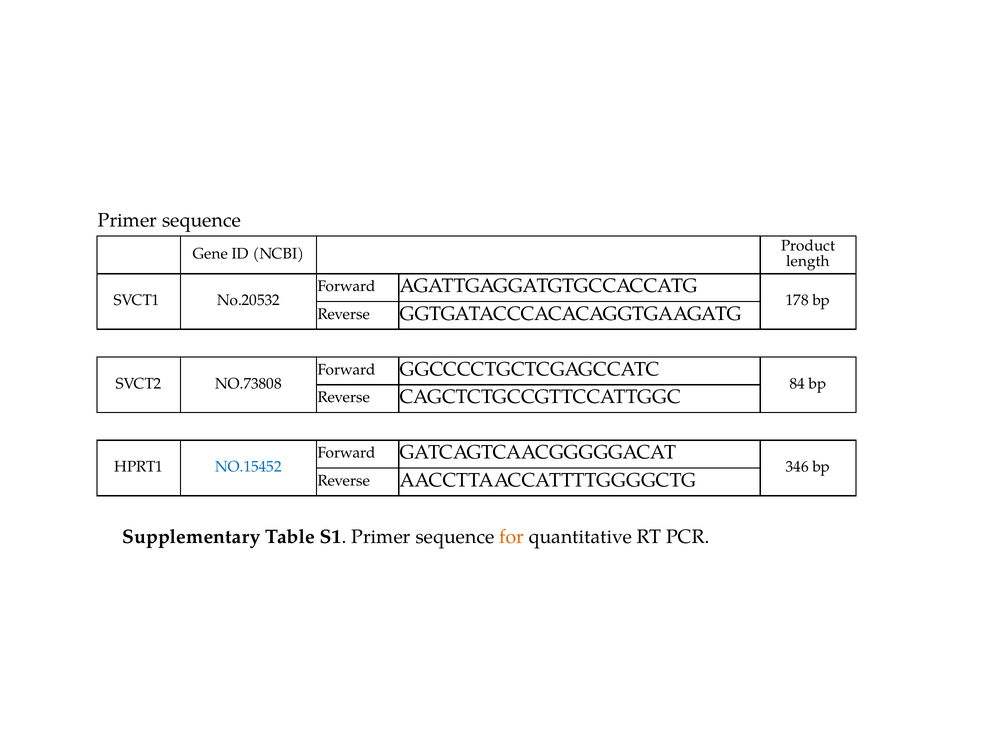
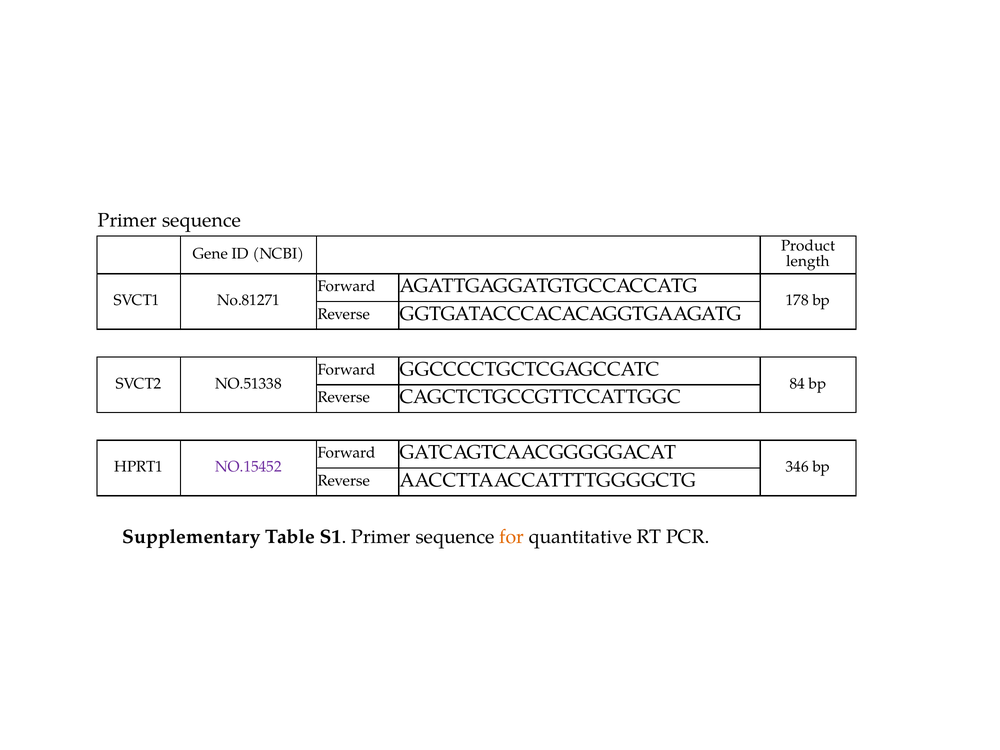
No.20532: No.20532 -> No.81271
NO.73808: NO.73808 -> NO.51338
NO.15452 colour: blue -> purple
